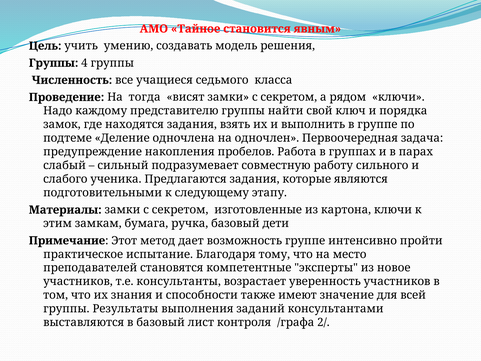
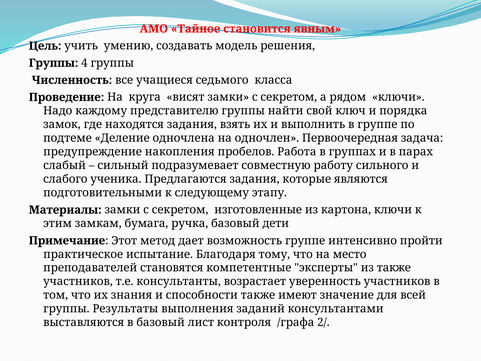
тогда: тогда -> круга
из новое: новое -> также
